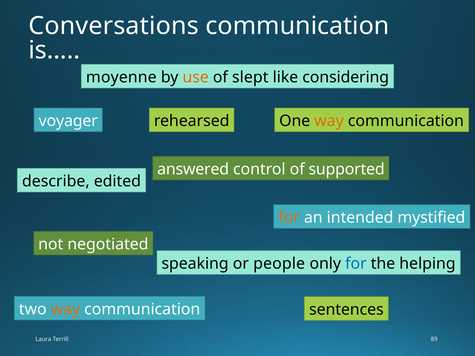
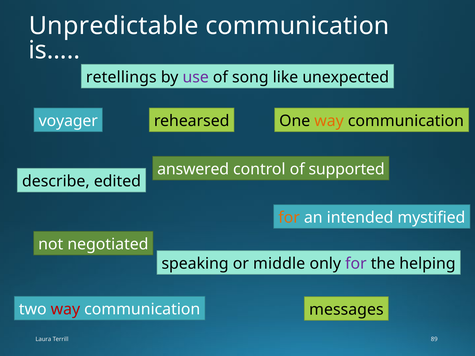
Conversations: Conversations -> Unpredictable
moyenne: moyenne -> retellings
use colour: orange -> purple
slept: slept -> song
considering: considering -> unexpected
people: people -> middle
for at (356, 264) colour: blue -> purple
way at (65, 309) colour: orange -> red
sentences: sentences -> messages
